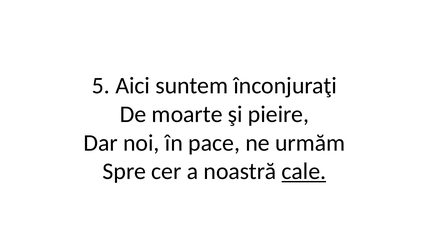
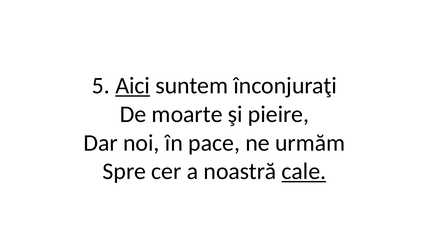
Aici underline: none -> present
